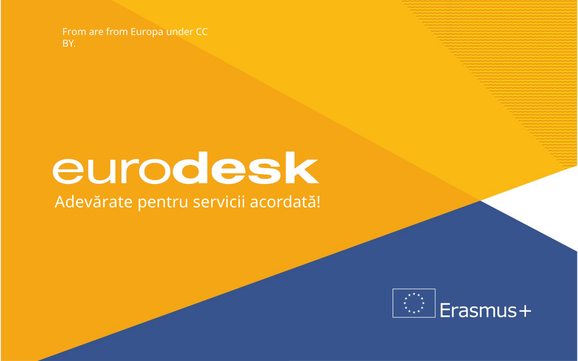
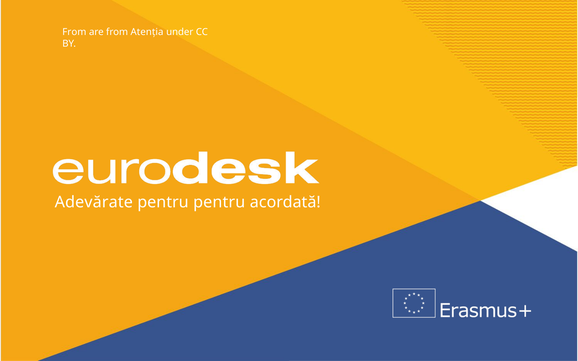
Europa: Europa -> Atenţia
pentru servicii: servicii -> pentru
